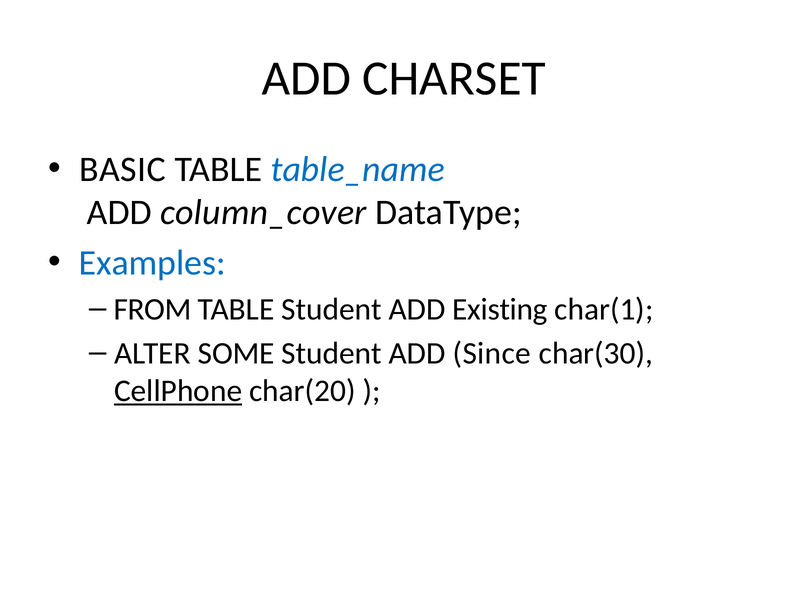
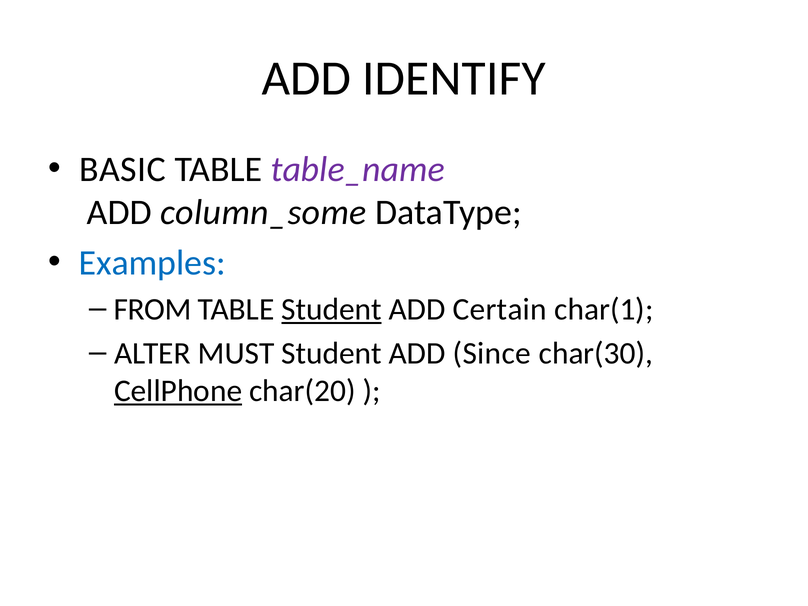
CHARSET: CHARSET -> IDENTIFY
table_name colour: blue -> purple
column_cover: column_cover -> column_some
Student at (332, 309) underline: none -> present
Existing: Existing -> Certain
SOME: SOME -> MUST
